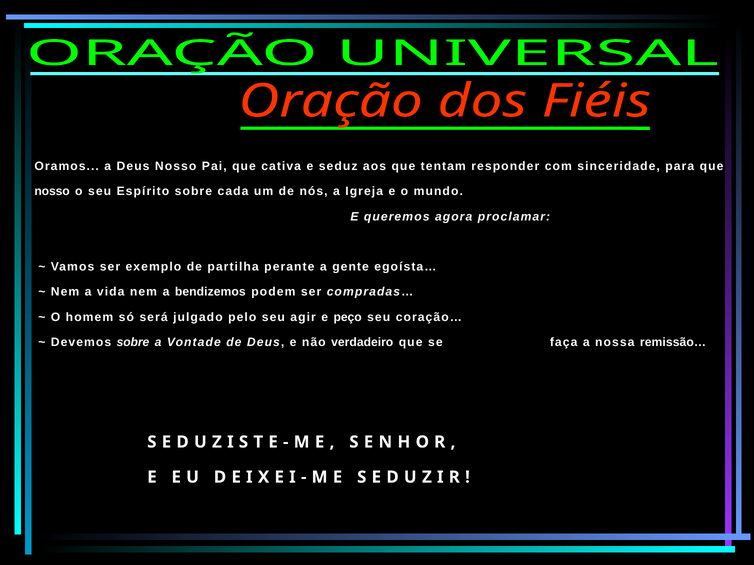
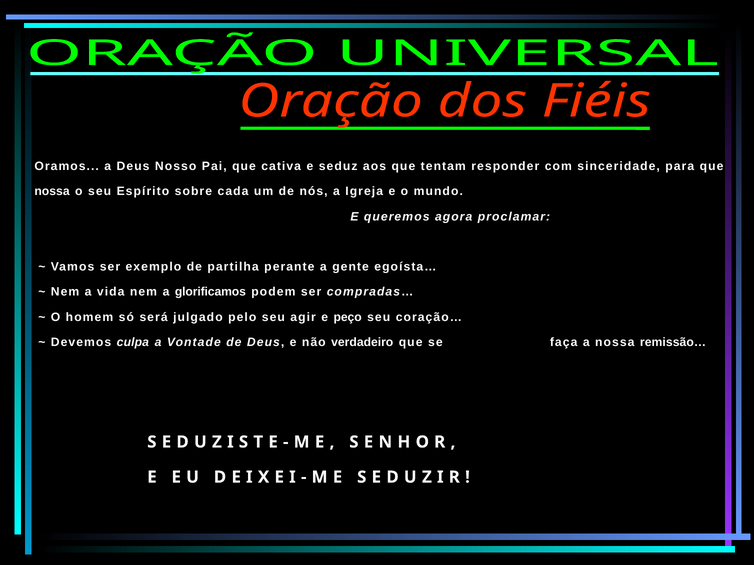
nosso at (52, 192): nosso -> nossa
bendizemos: bendizemos -> glorificamos
Devemos sobre: sobre -> culpa
